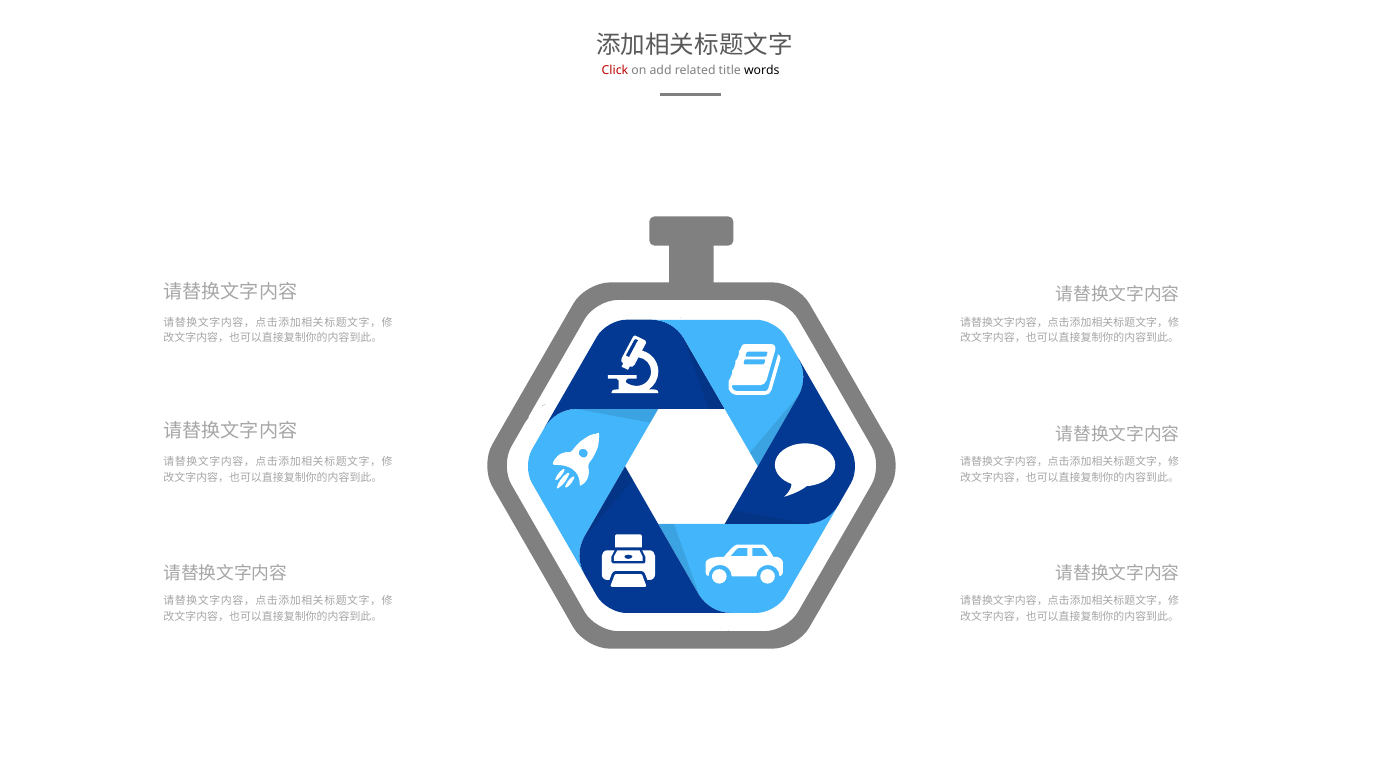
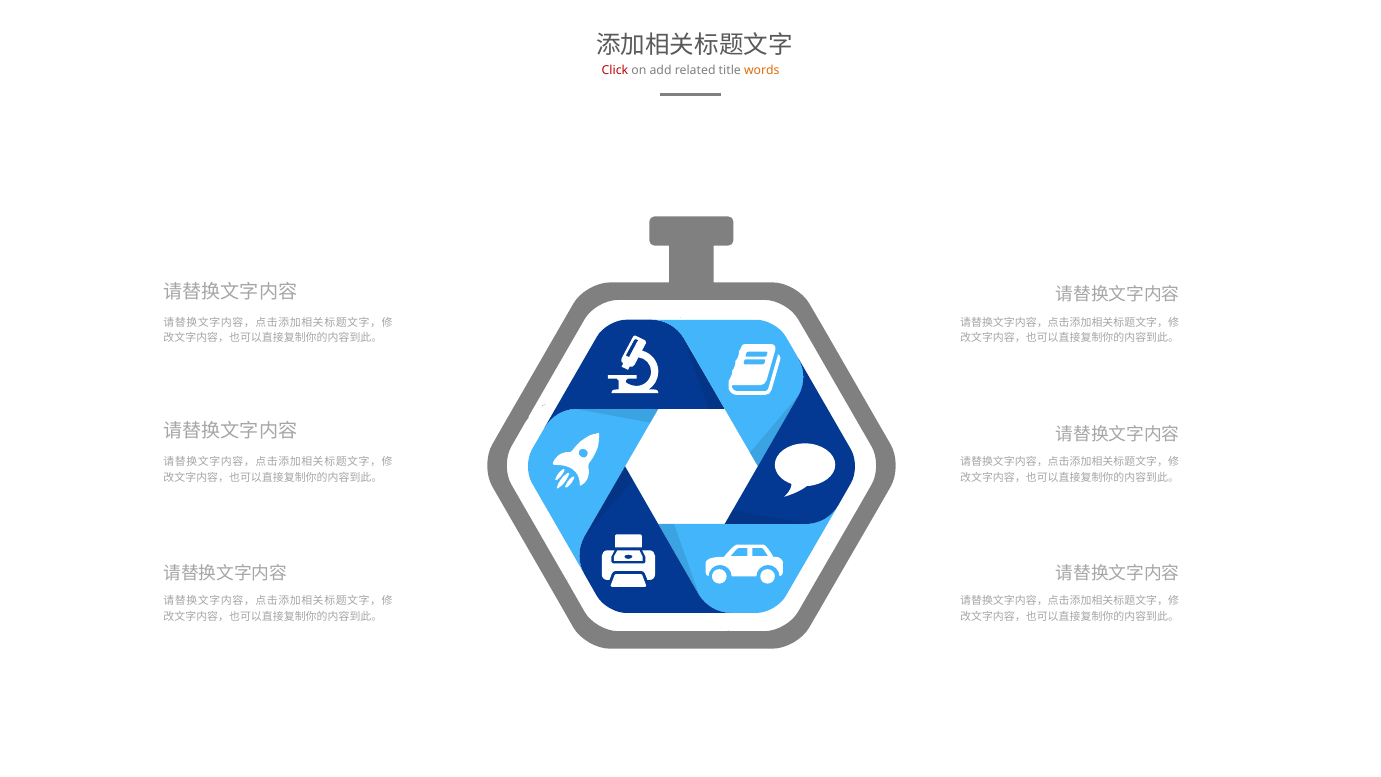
words colour: black -> orange
